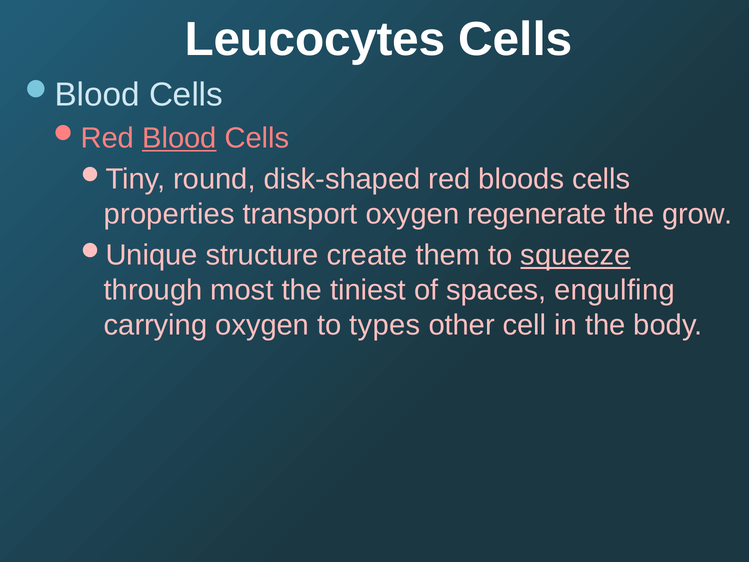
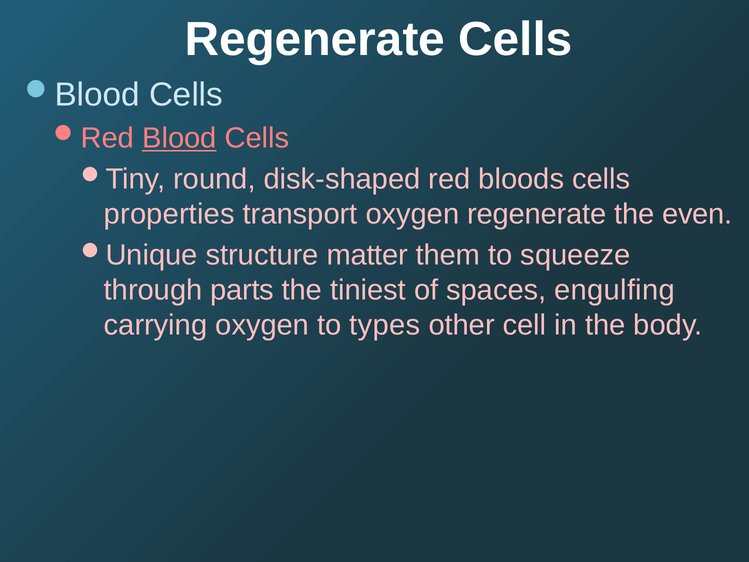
Leucocytes at (315, 39): Leucocytes -> Regenerate
grow: grow -> even
create: create -> matter
squeeze underline: present -> none
most: most -> parts
